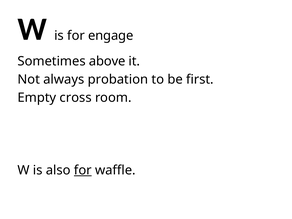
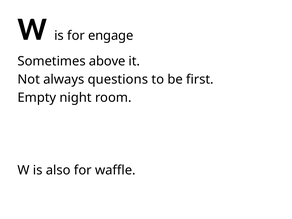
probation: probation -> questions
cross: cross -> night
for at (83, 170) underline: present -> none
